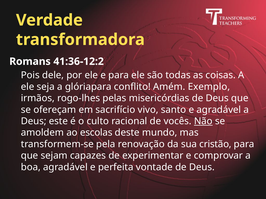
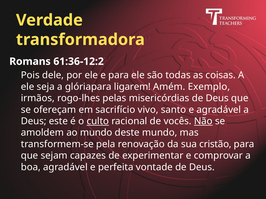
41:36-12:2: 41:36-12:2 -> 61:36-12:2
conflito: conflito -> ligarem
culto underline: none -> present
ao escolas: escolas -> mundo
